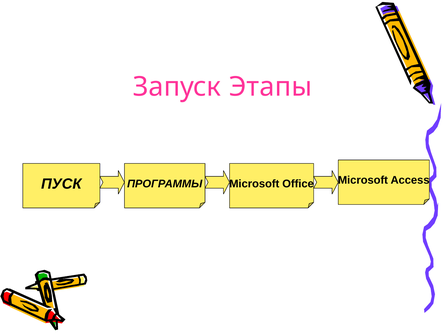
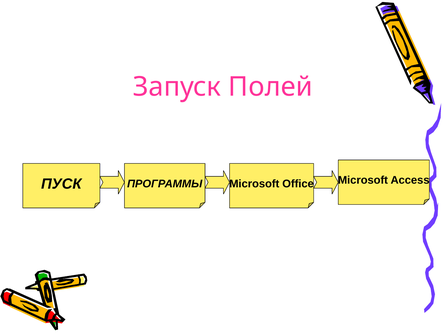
Этапы: Этапы -> Полей
